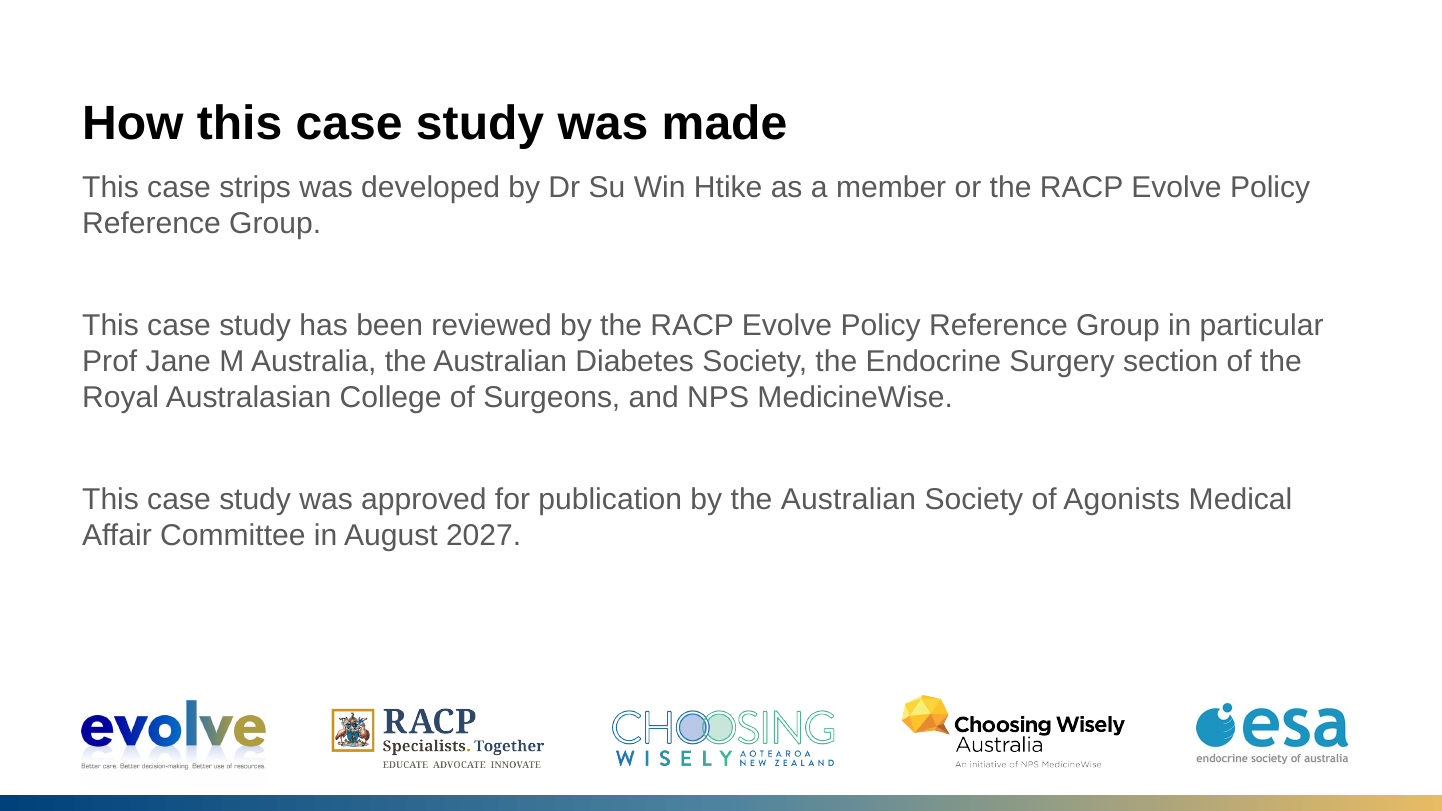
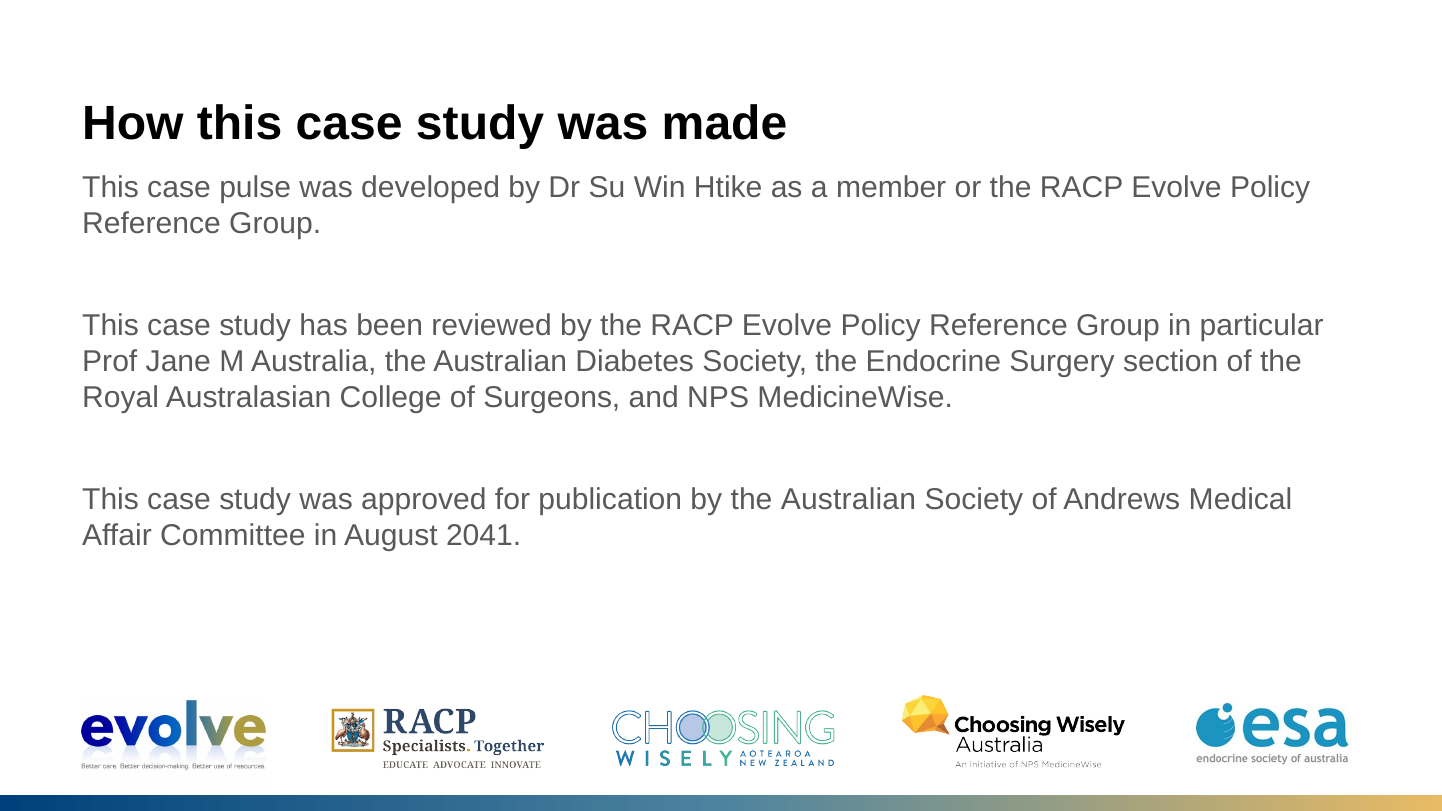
strips: strips -> pulse
Agonists: Agonists -> Andrews
2027: 2027 -> 2041
